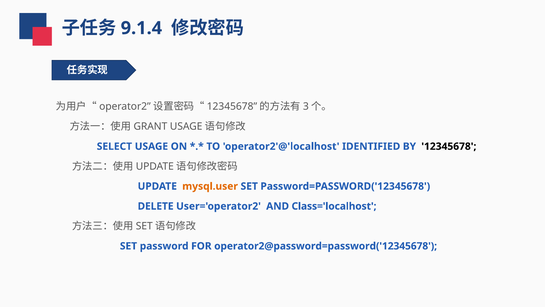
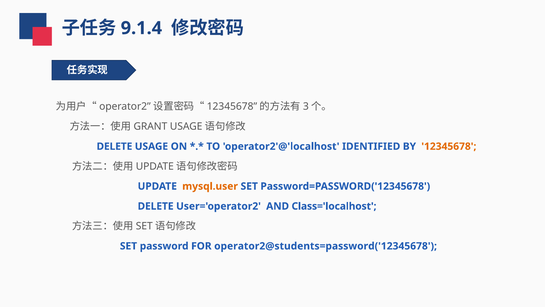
SELECT at (114, 146): SELECT -> DELETE
12345678 colour: black -> orange
operator2@password=password('12345678: operator2@password=password('12345678 -> operator2@students=password('12345678
